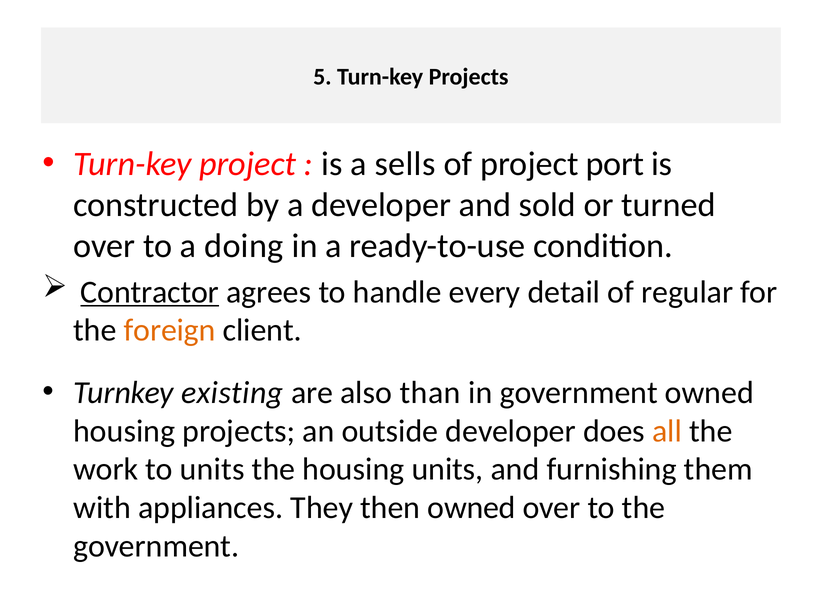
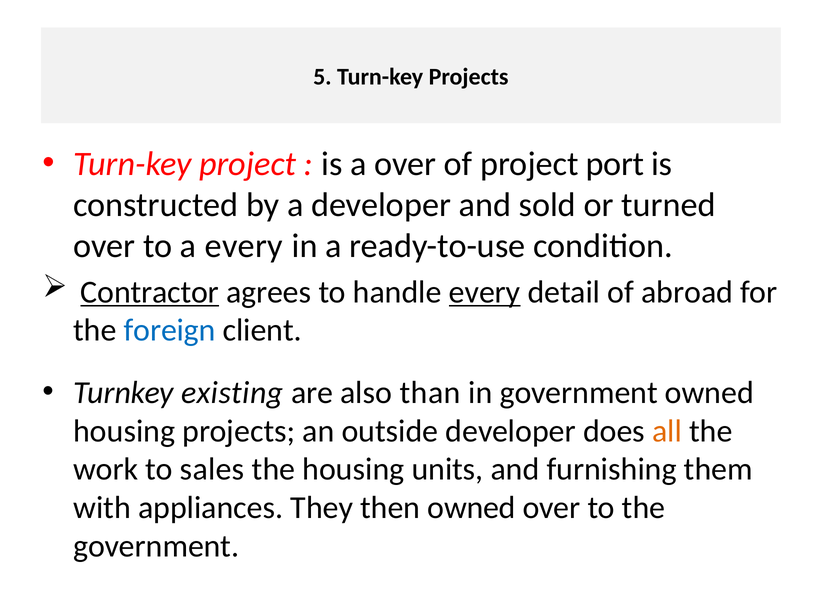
a sells: sells -> over
a doing: doing -> every
every at (485, 292) underline: none -> present
regular: regular -> abroad
foreign colour: orange -> blue
to units: units -> sales
